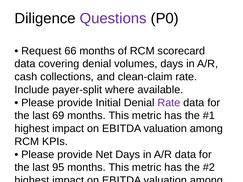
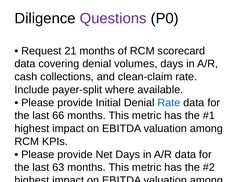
66: 66 -> 21
Rate at (169, 103) colour: purple -> blue
69: 69 -> 66
95: 95 -> 63
